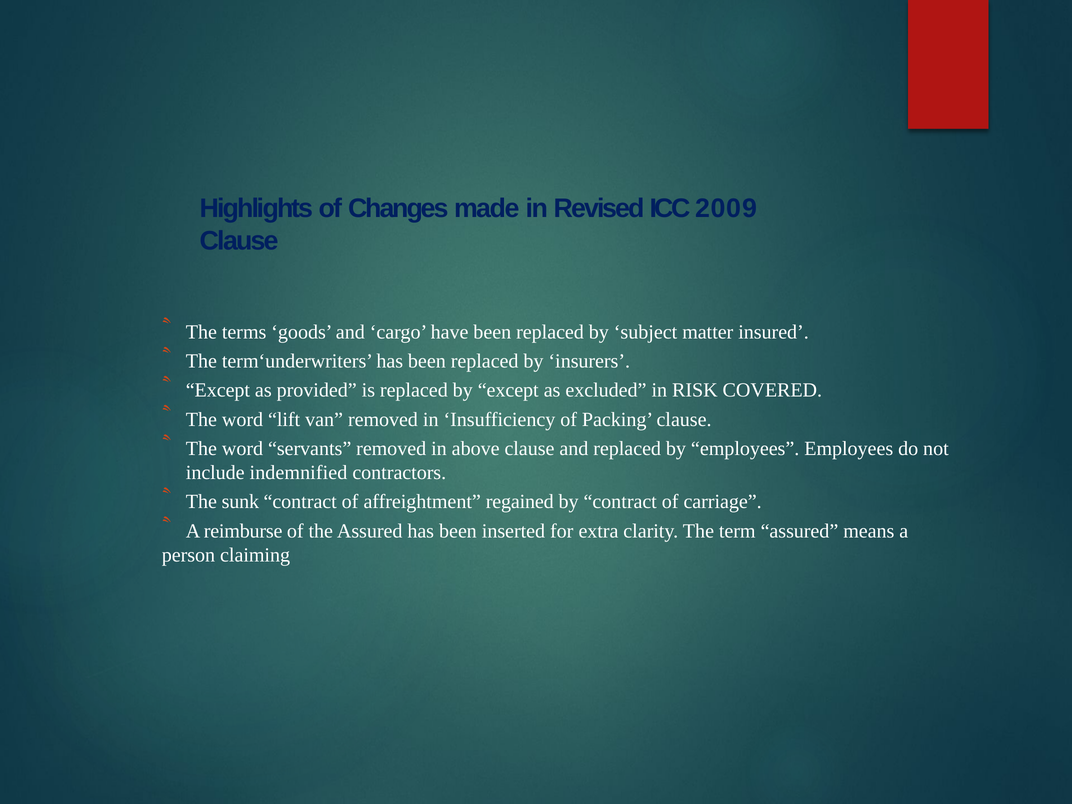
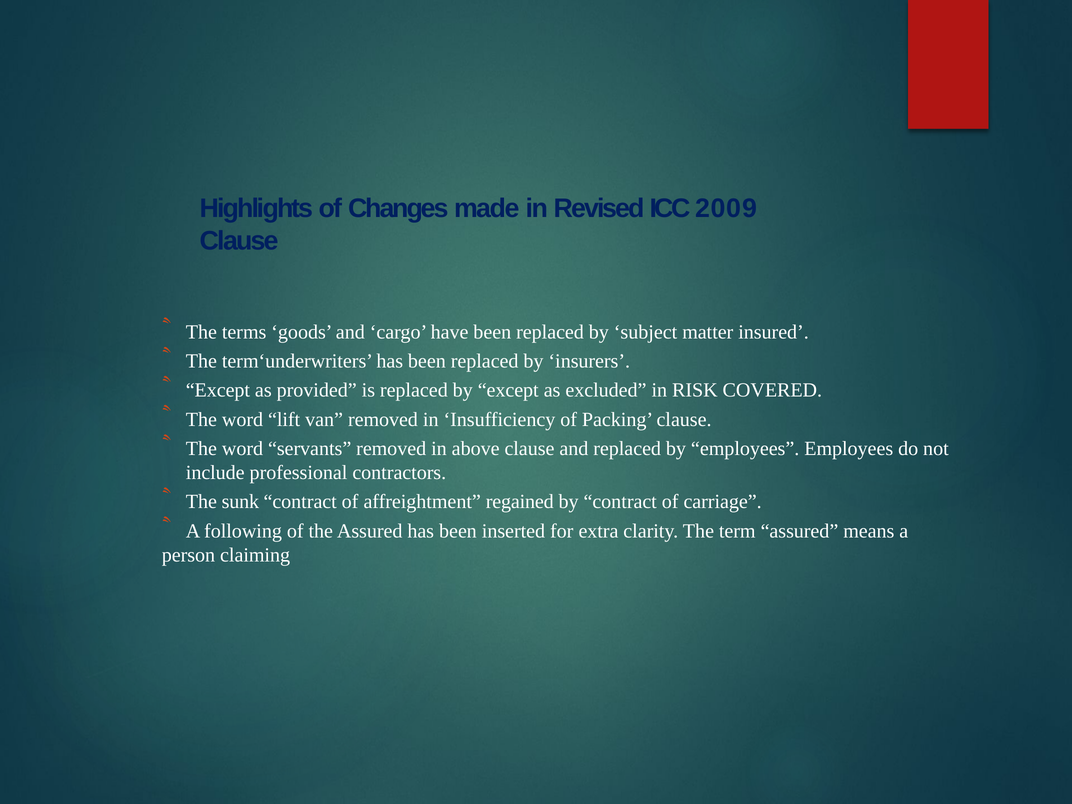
indemnified: indemnified -> professional
reimburse: reimburse -> following
